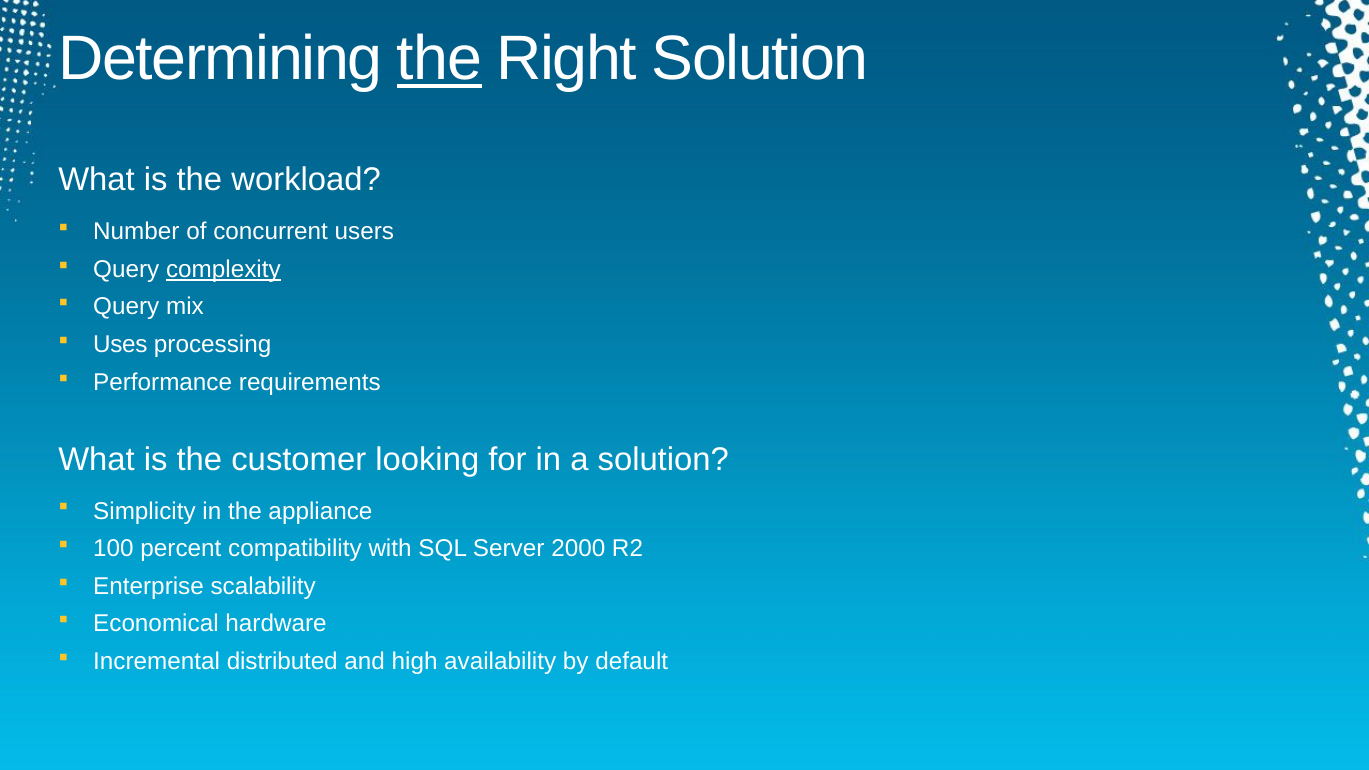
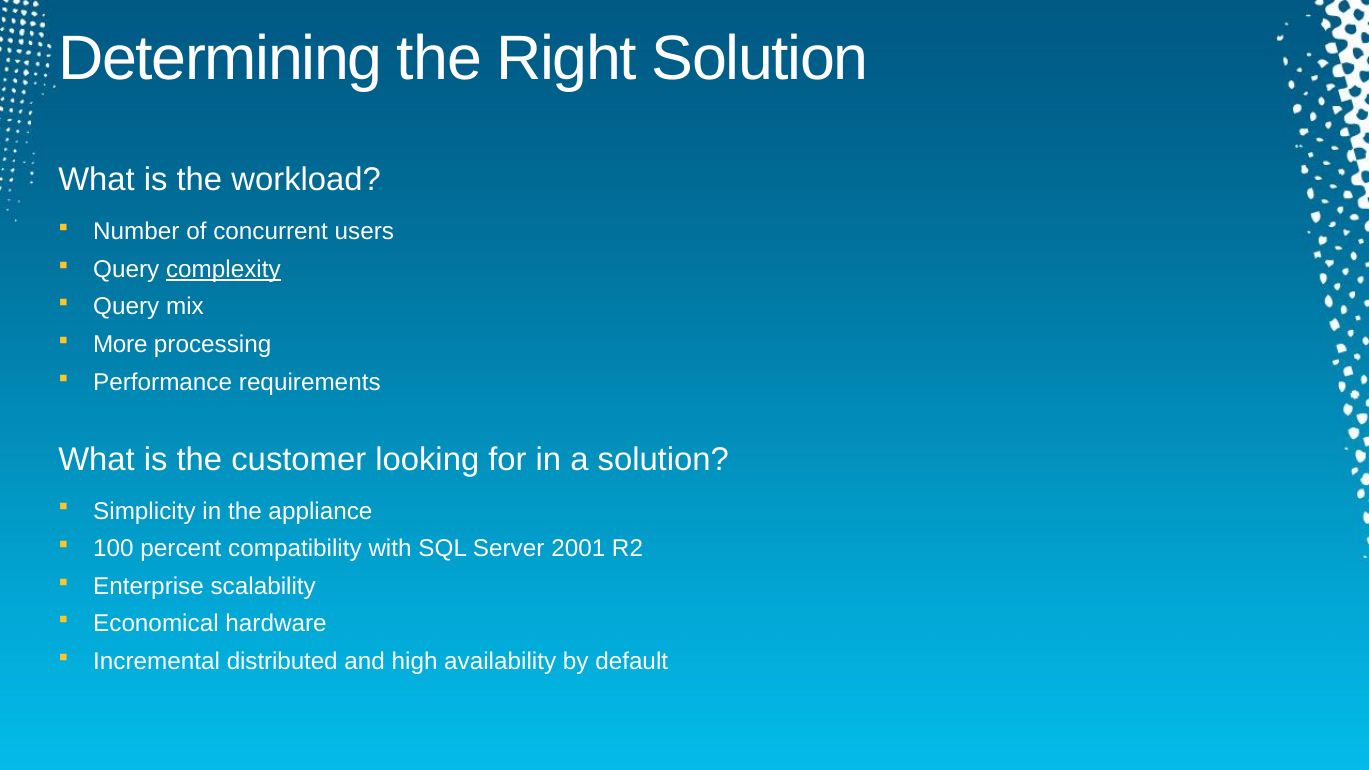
the at (440, 59) underline: present -> none
Uses: Uses -> More
2000: 2000 -> 2001
